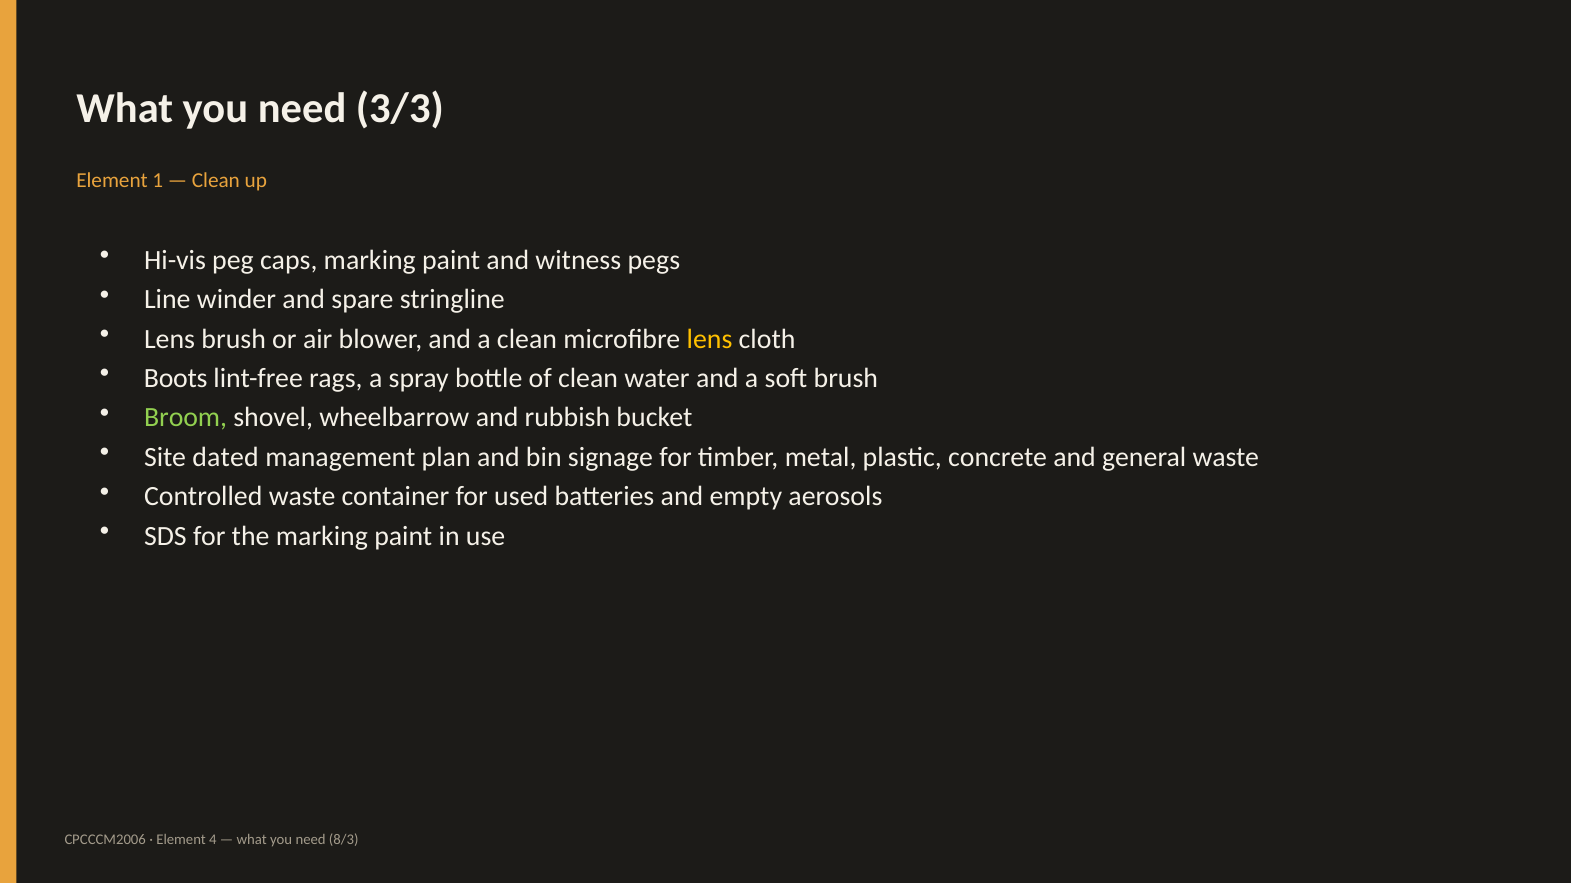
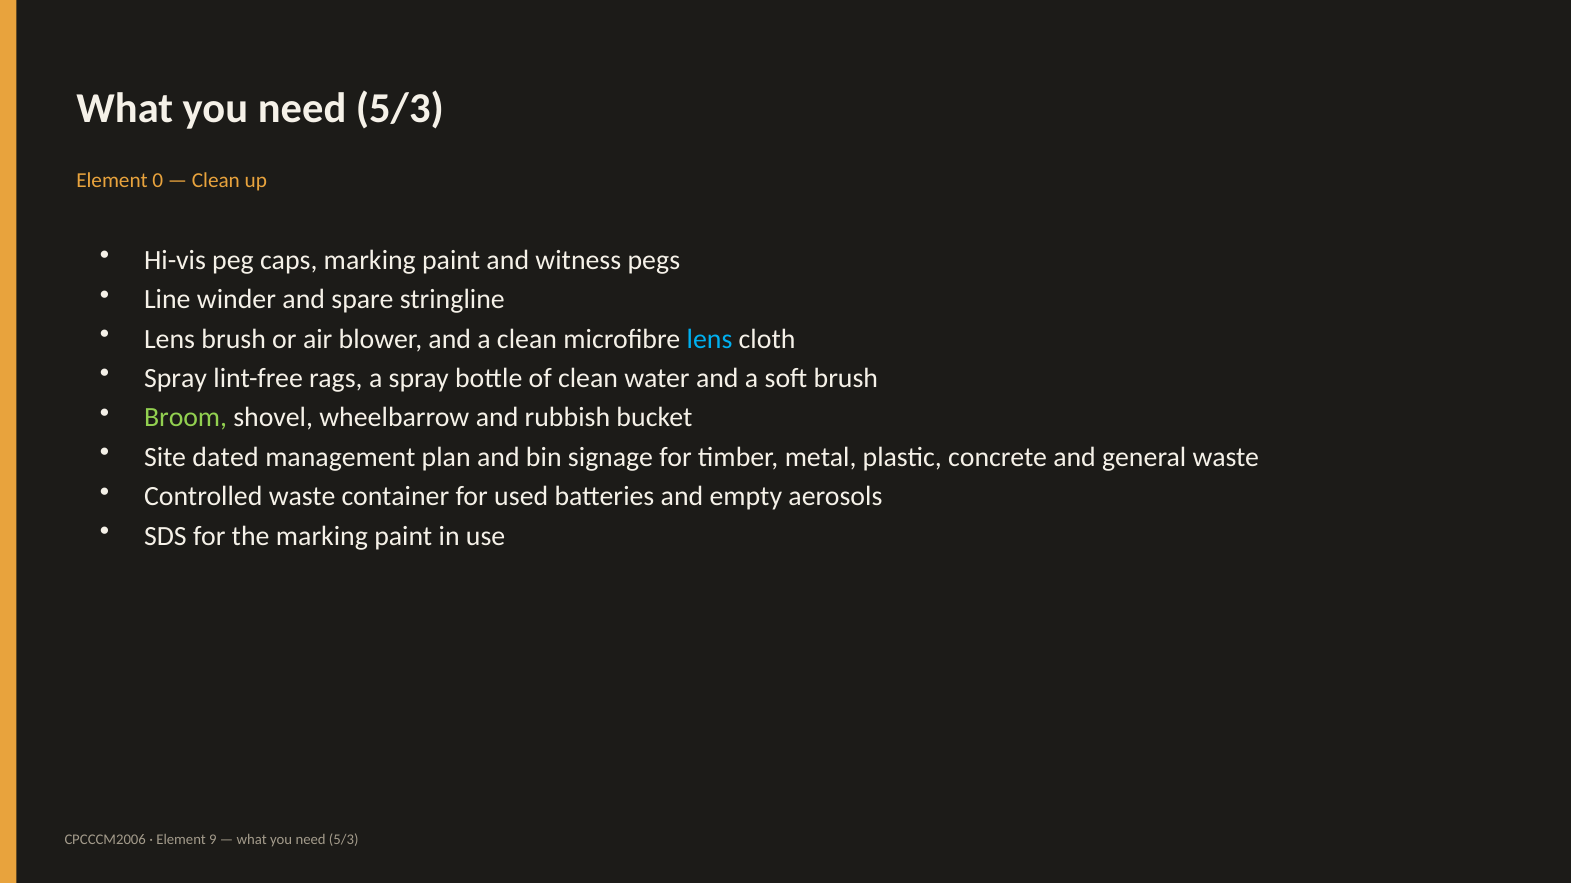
3/3 at (400, 109): 3/3 -> 5/3
1: 1 -> 0
lens at (710, 339) colour: yellow -> light blue
Boots at (176, 379): Boots -> Spray
4: 4 -> 9
8/3 at (344, 840): 8/3 -> 5/3
